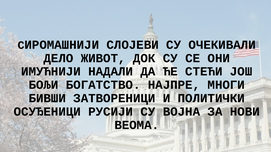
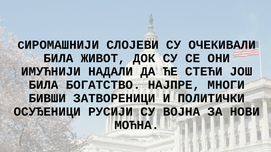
ДЕЛО at (58, 58): ДЕЛО -> БИЛА
БОЉИ at (44, 85): БОЉИ -> БИЛА
ВЕОМА: ВЕОМА -> МОЋНА
